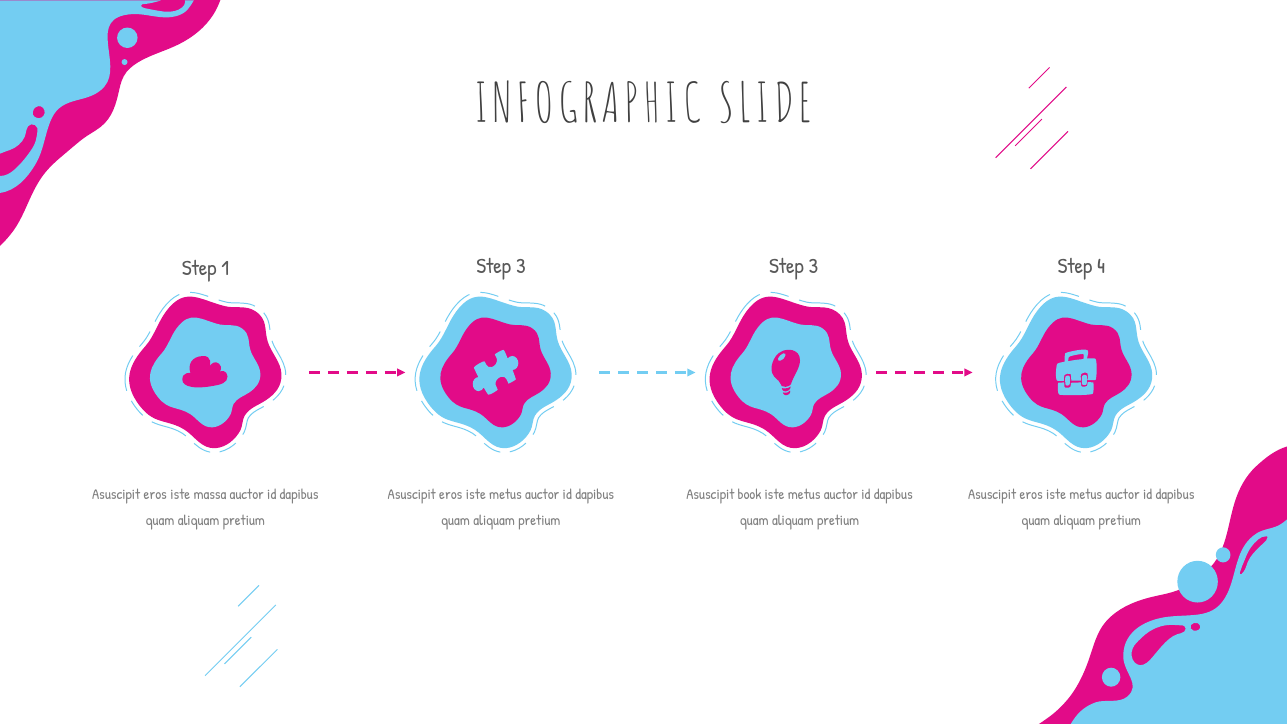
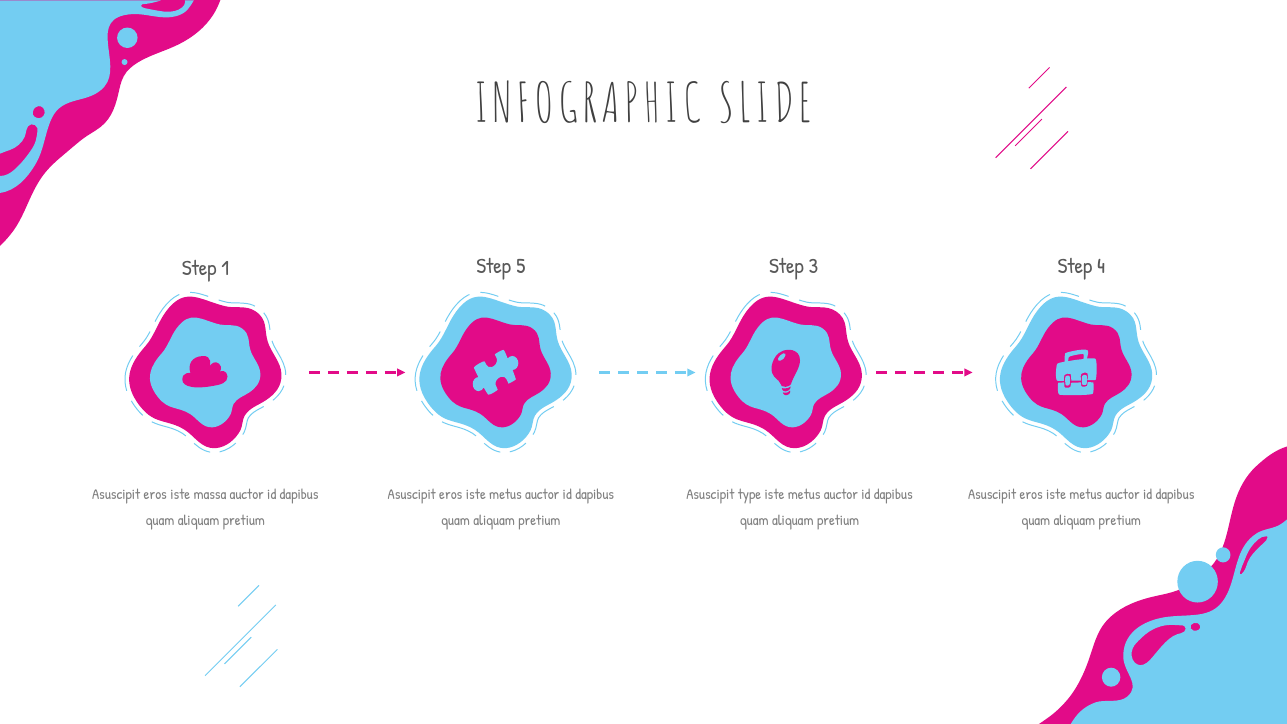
3 at (521, 266): 3 -> 5
book: book -> type
